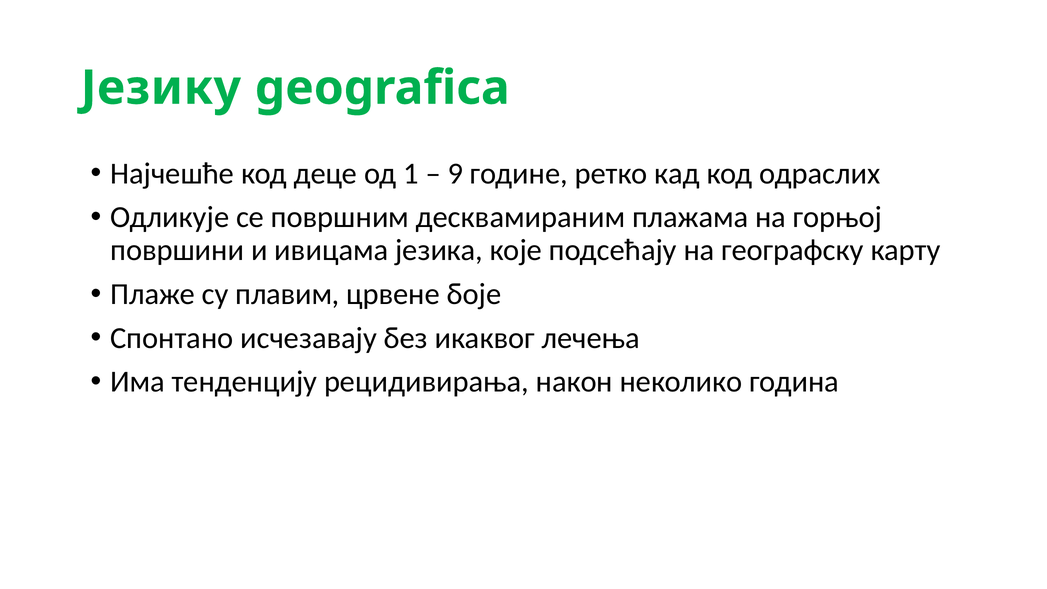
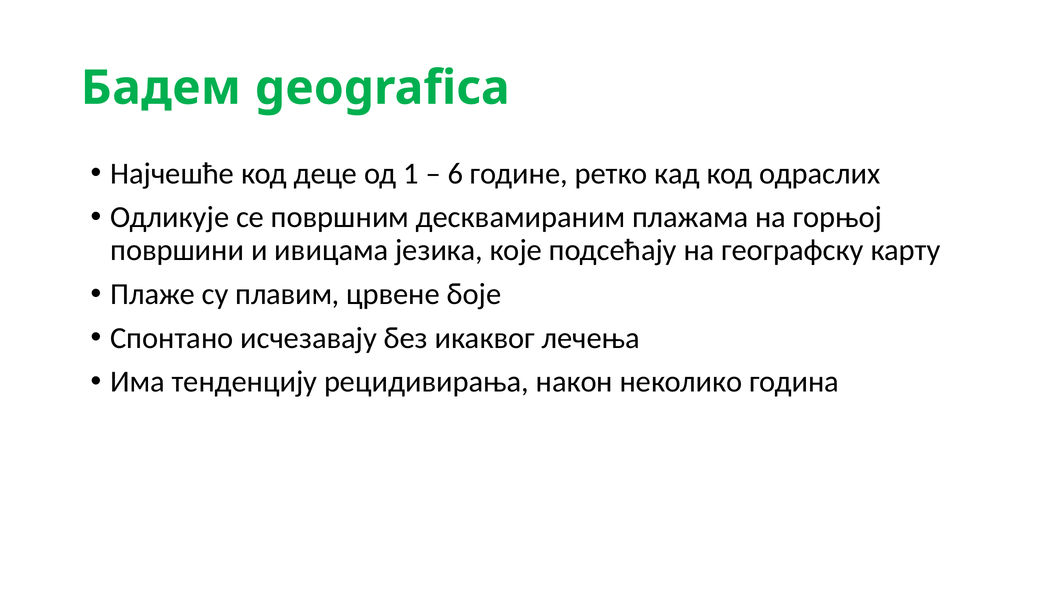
Језику: Језику -> Бадем
9: 9 -> 6
